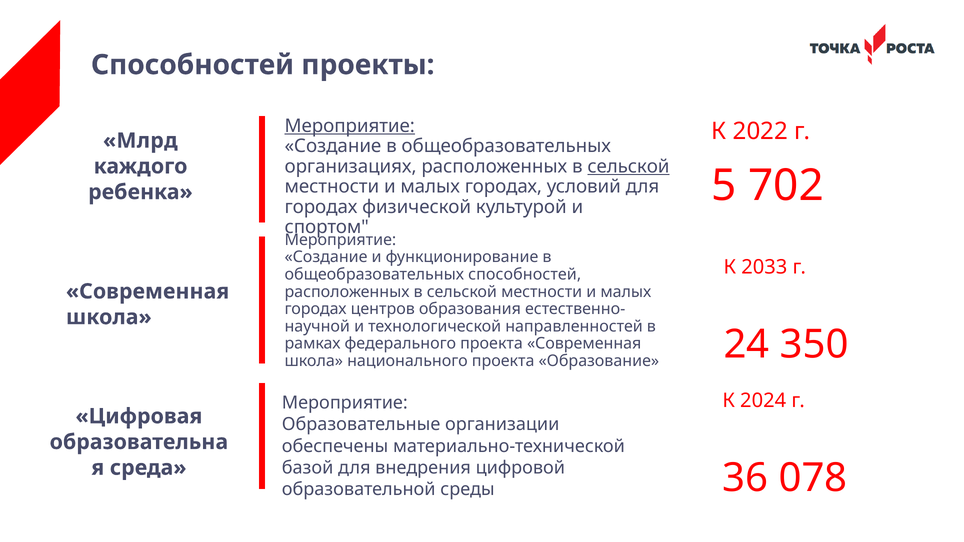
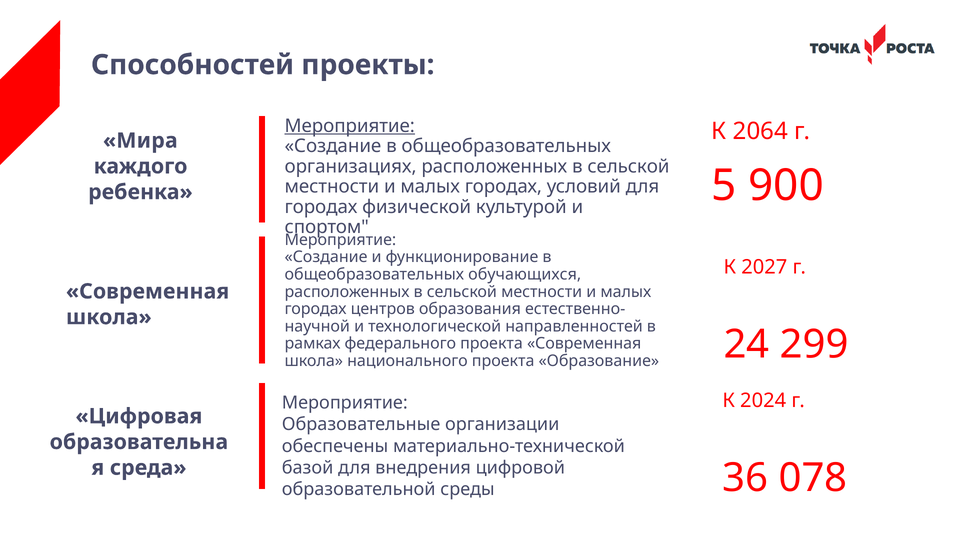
2022: 2022 -> 2064
Млрд: Млрд -> Мира
сельской at (628, 167) underline: present -> none
702: 702 -> 900
2033: 2033 -> 2027
общеобразовательных способностей: способностей -> обучающихся
350: 350 -> 299
